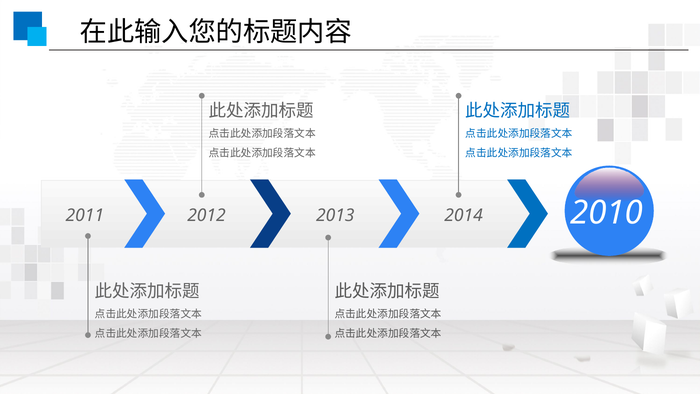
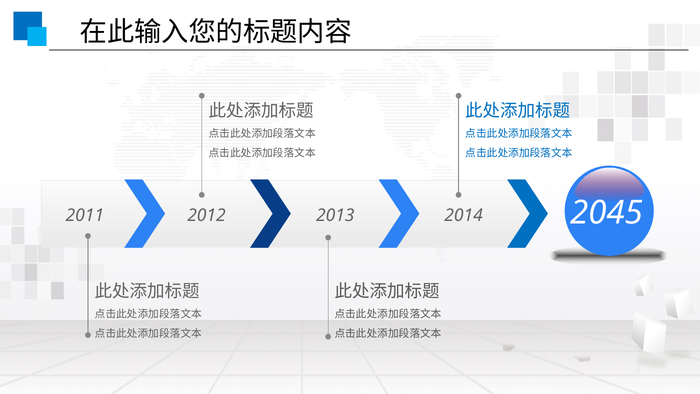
2010: 2010 -> 2045
